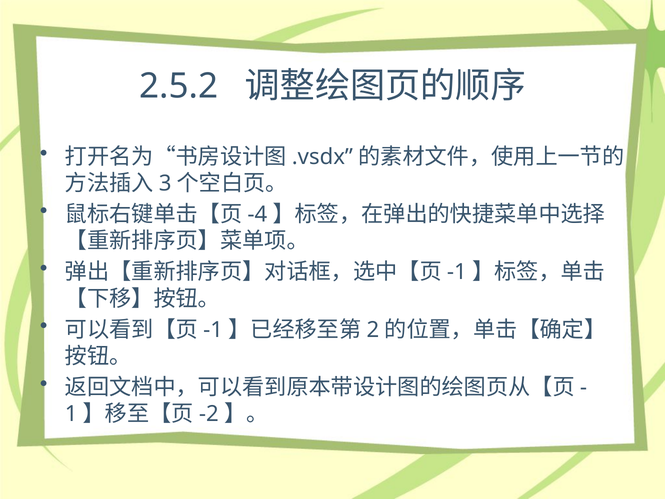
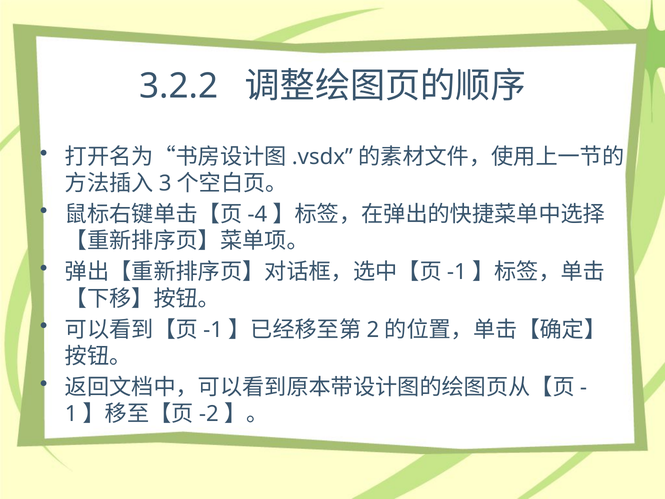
2.5.2: 2.5.2 -> 3.2.2
